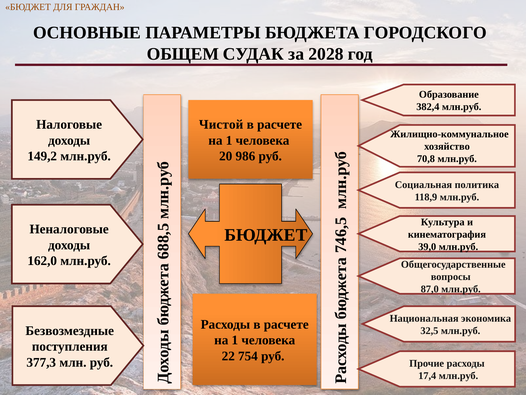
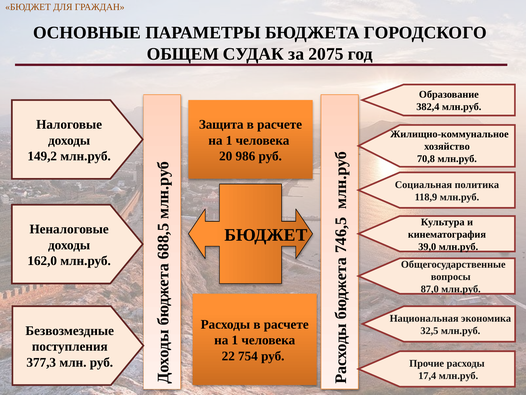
2028: 2028 -> 2075
Чистой: Чистой -> Защита
